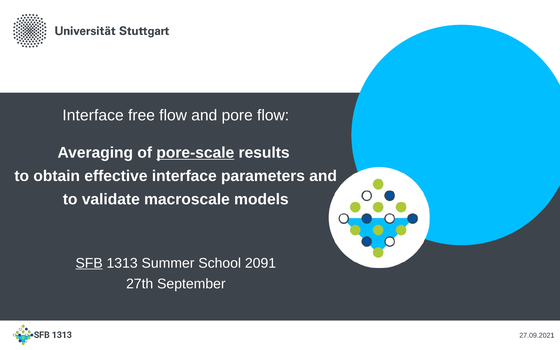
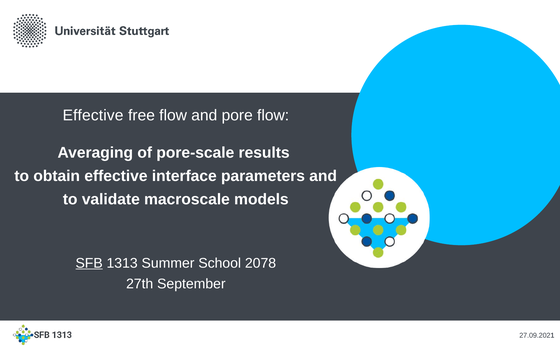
Interface at (93, 115): Interface -> Effective
pore-scale underline: present -> none
2091: 2091 -> 2078
